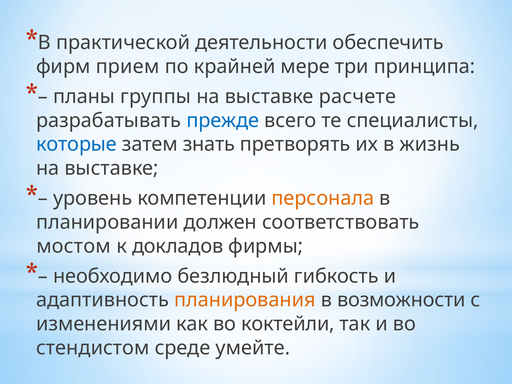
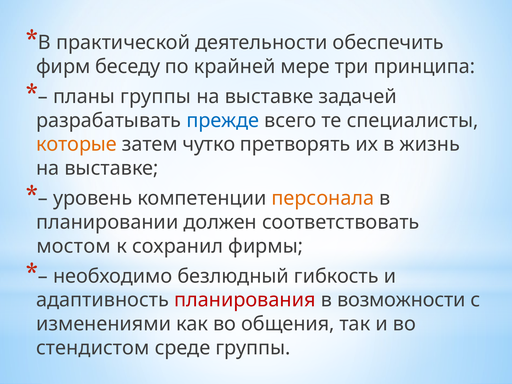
прием: прием -> беседу
расчете: расчете -> задачей
которые colour: blue -> orange
знать: знать -> чутко
докладов: докладов -> сохранил
планирования colour: orange -> red
коктейли: коктейли -> общения
среде умейте: умейте -> группы
